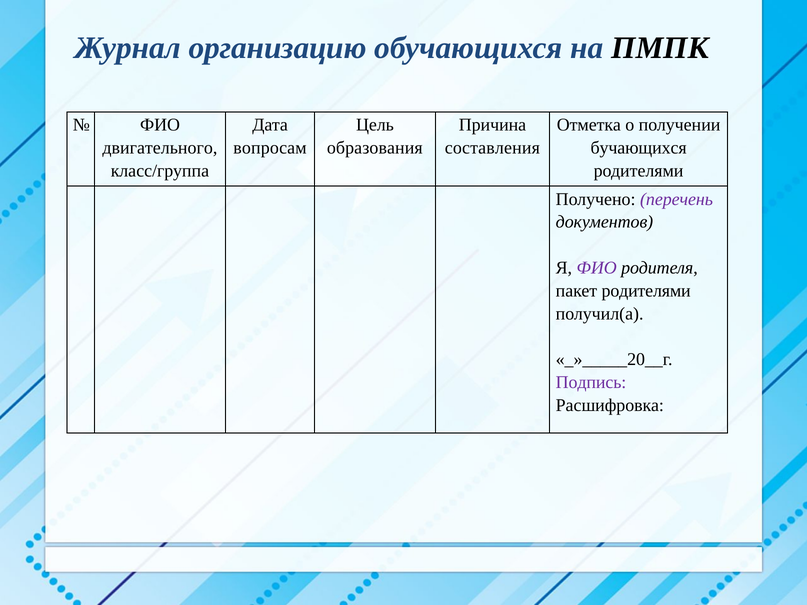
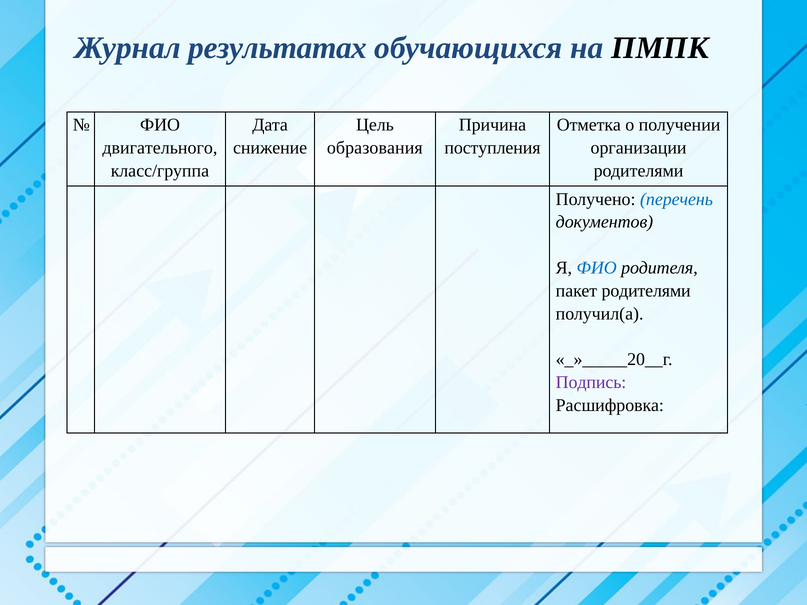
организацию: организацию -> результатах
вопросам: вопросам -> снижение
составления: составления -> поступления
бучающихся: бучающихся -> организации
перечень colour: purple -> blue
ФИО at (597, 268) colour: purple -> blue
